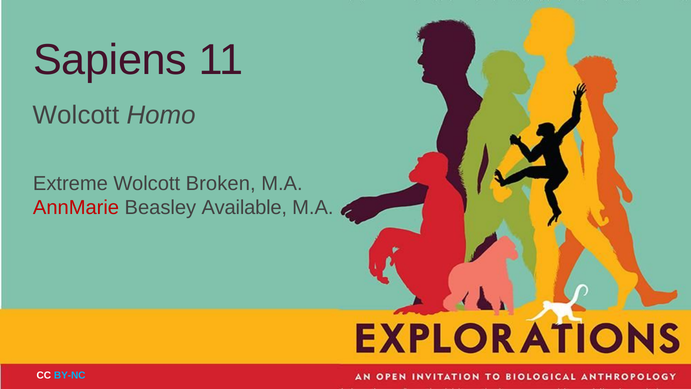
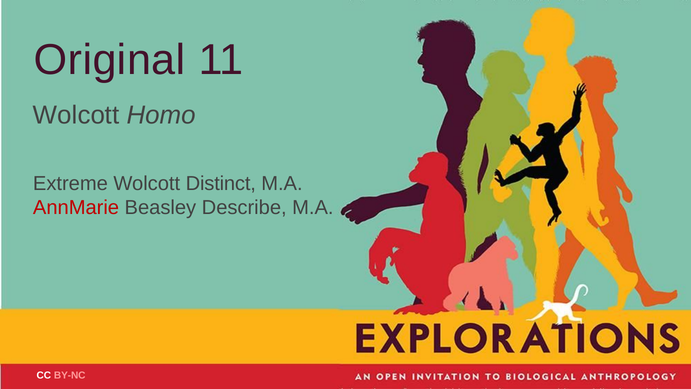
Sapiens: Sapiens -> Original
Broken: Broken -> Distinct
Available: Available -> Describe
BY-NC colour: light blue -> pink
